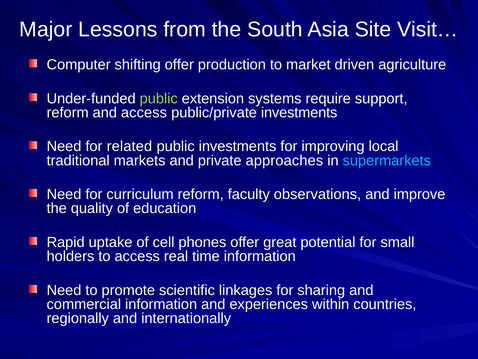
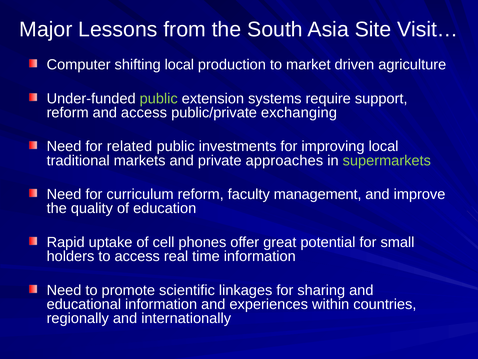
shifting offer: offer -> local
public/private investments: investments -> exchanging
supermarkets colour: light blue -> light green
observations: observations -> management
commercial: commercial -> educational
